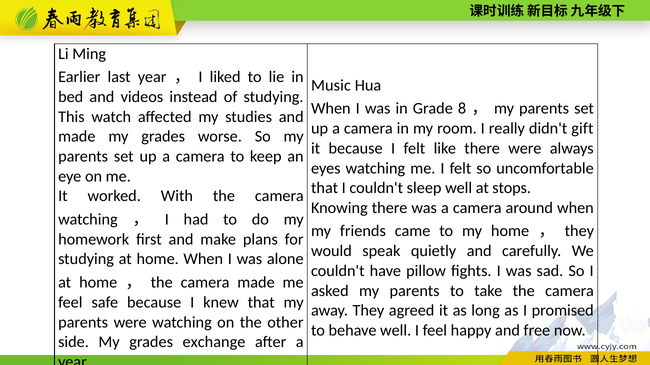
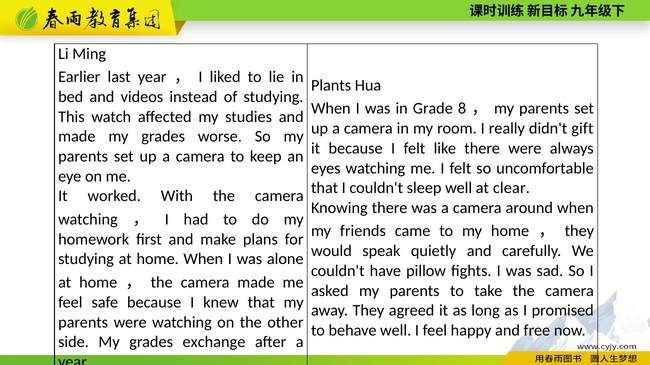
Music: Music -> Plants
stops: stops -> clear
